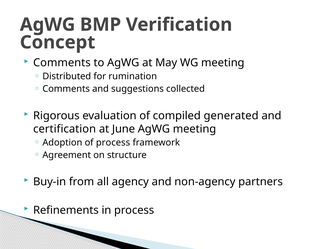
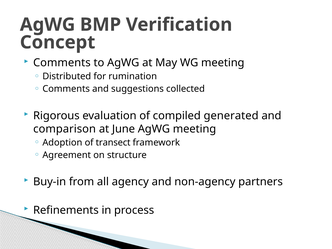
certification: certification -> comparison
of process: process -> transect
